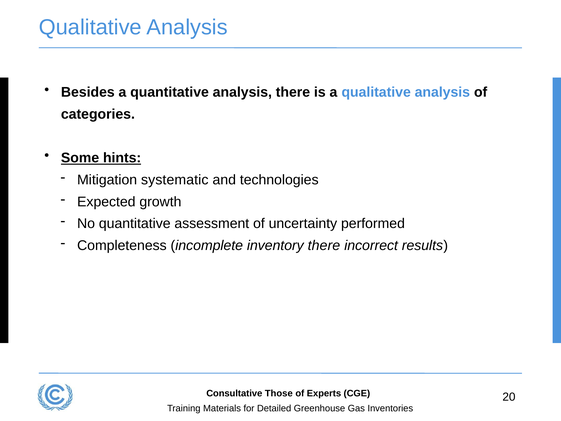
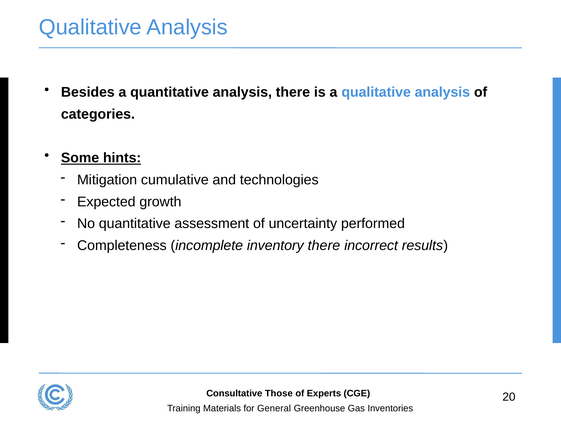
systematic: systematic -> cumulative
Detailed: Detailed -> General
